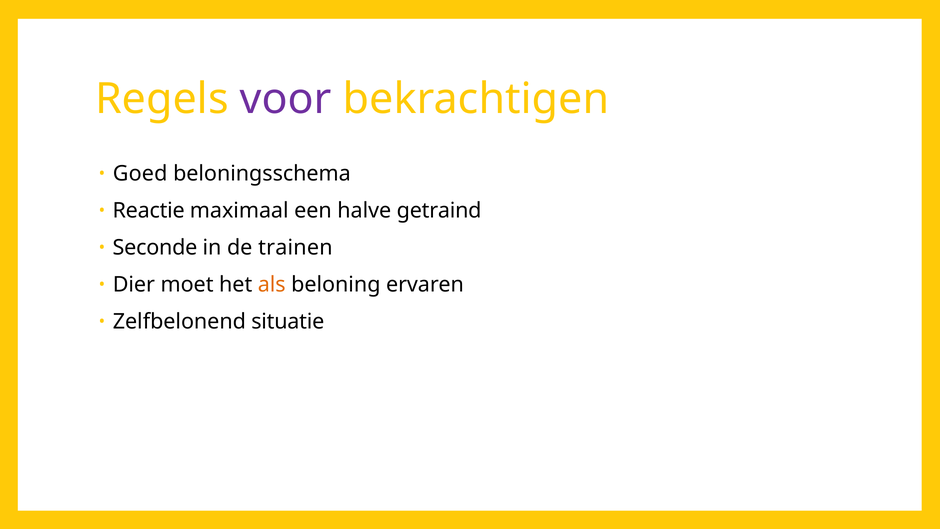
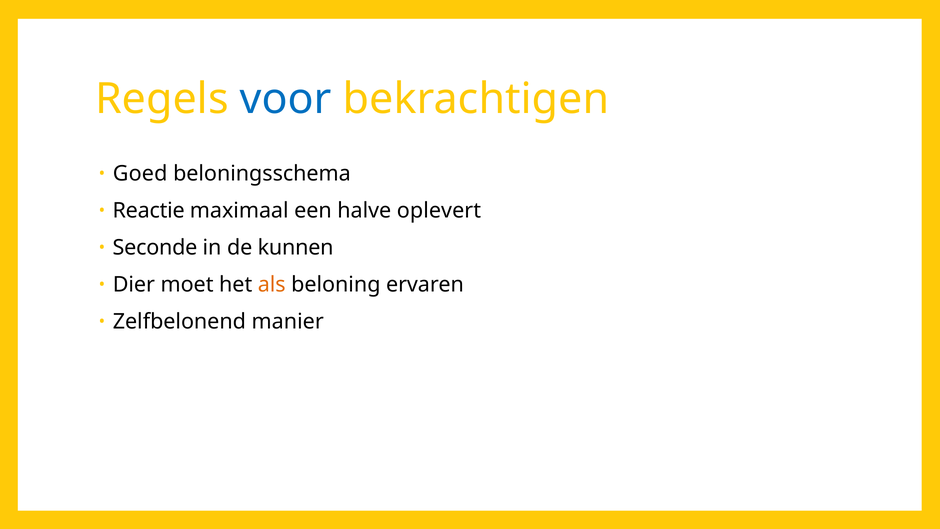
voor colour: purple -> blue
getraind: getraind -> oplevert
trainen: trainen -> kunnen
situatie: situatie -> manier
